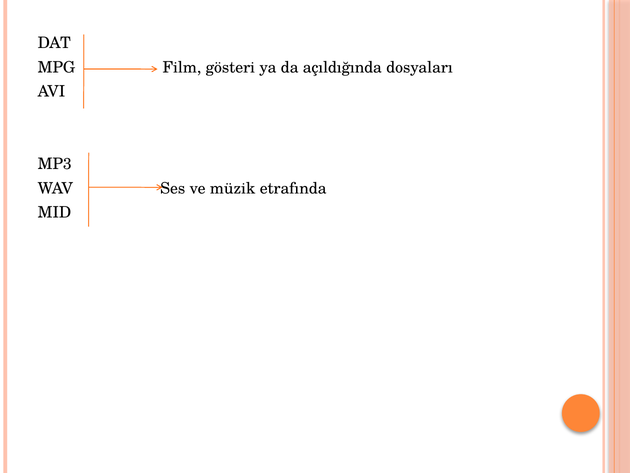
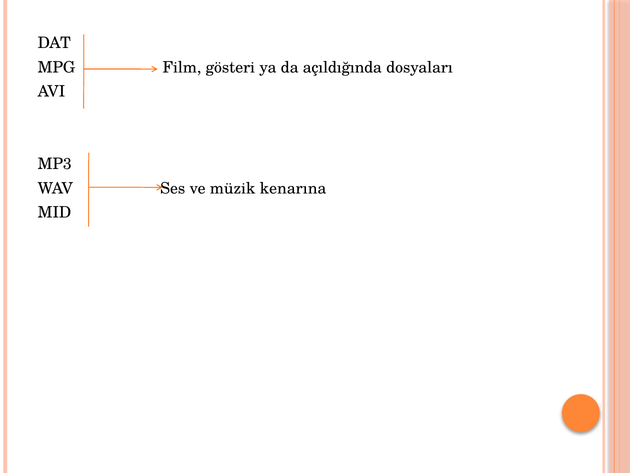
etrafında: etrafında -> kenarına
